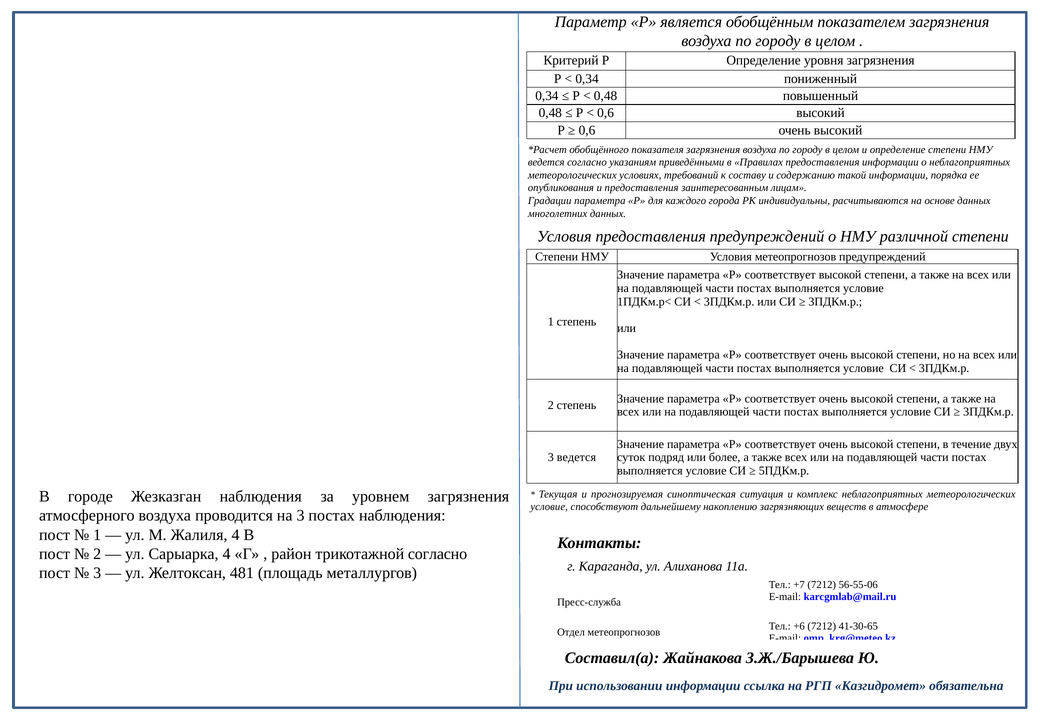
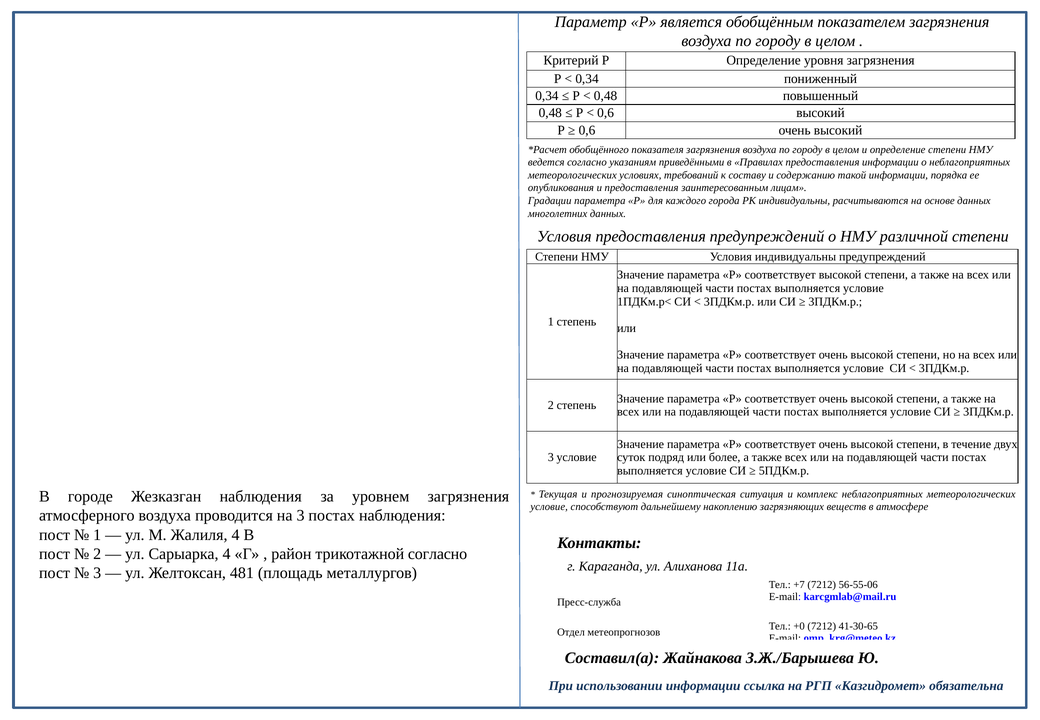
Условия метеопрогнозов: метеопрогнозов -> индивидуальны
3 ведется: ведется -> условие
+6: +6 -> +0
